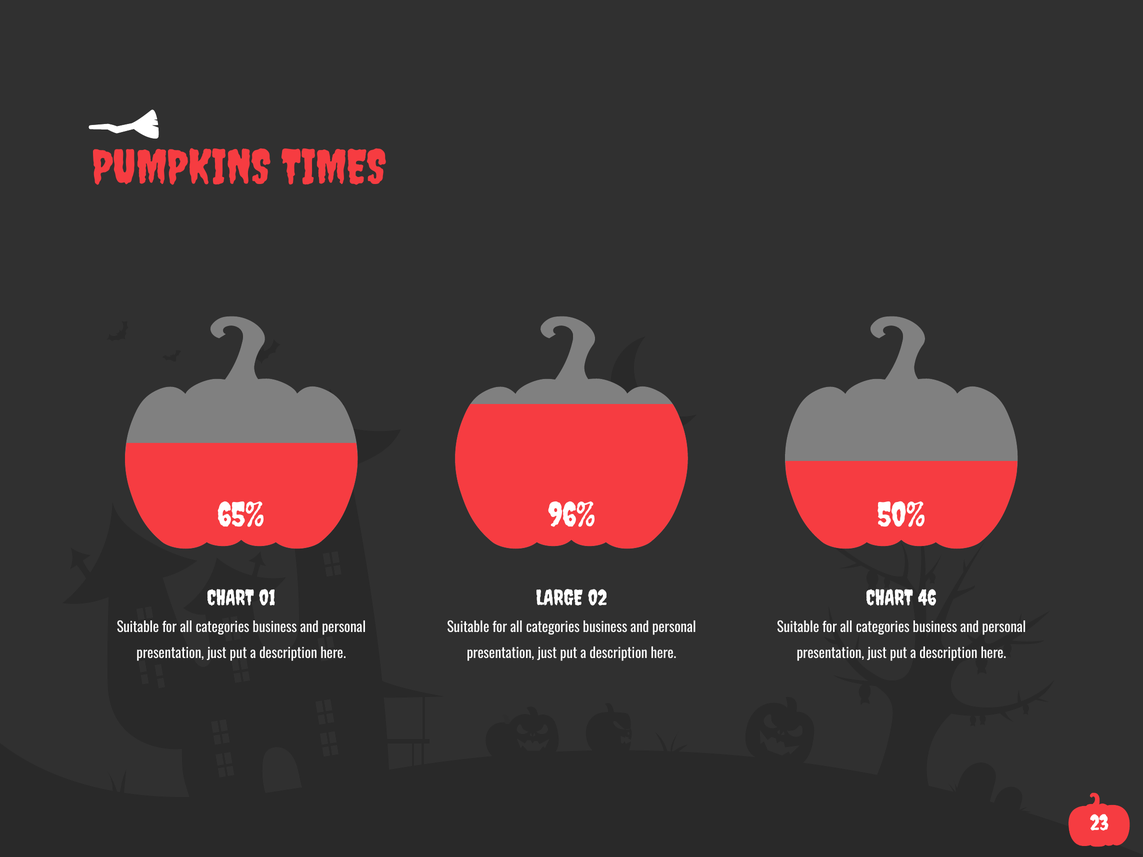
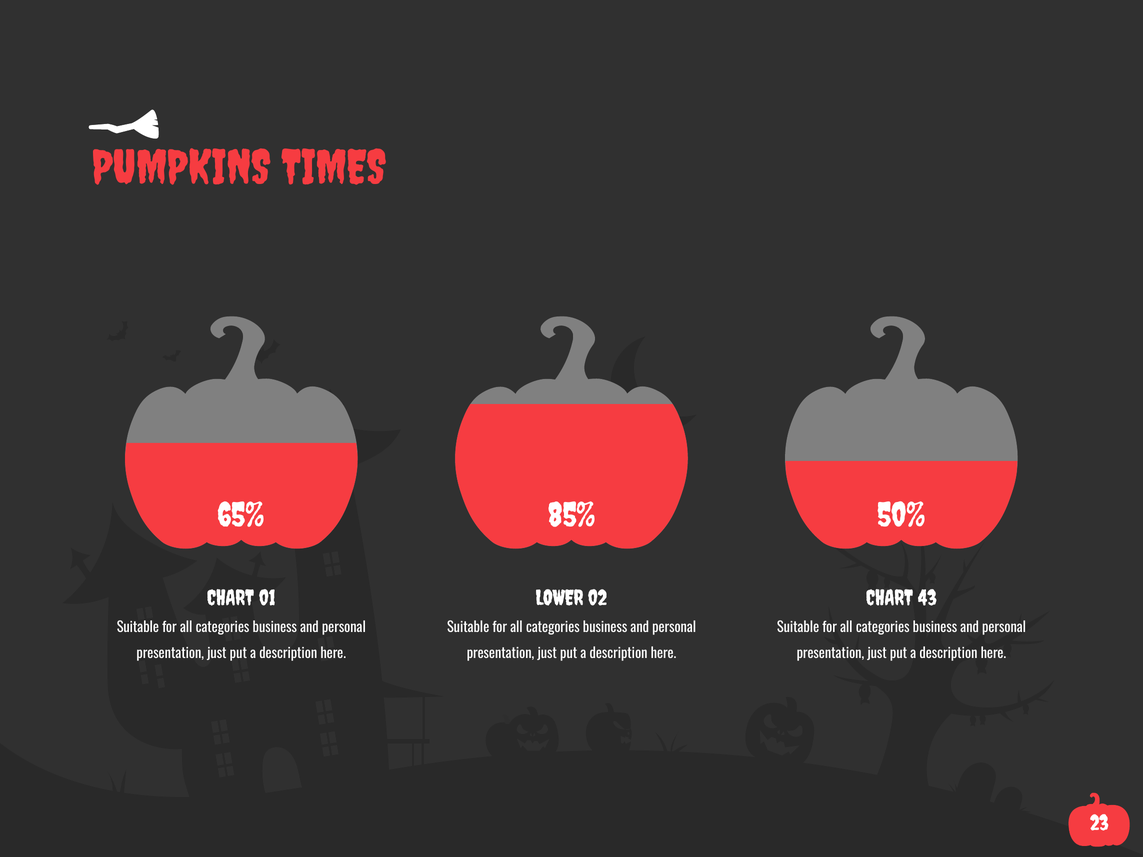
96%: 96% -> 85%
LARGE: LARGE -> LOWER
46: 46 -> 43
